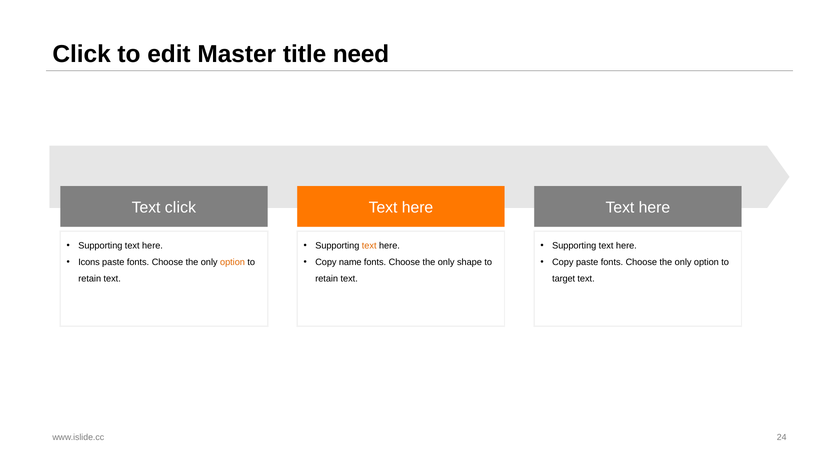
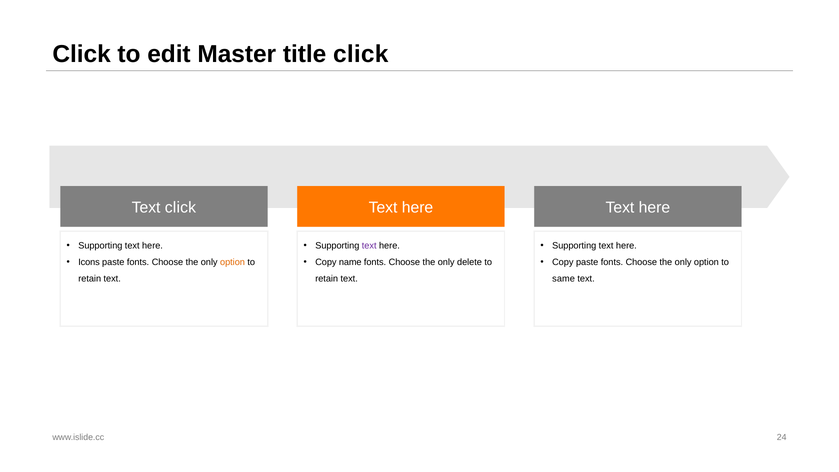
title need: need -> click
text at (369, 246) colour: orange -> purple
shape: shape -> delete
target: target -> same
